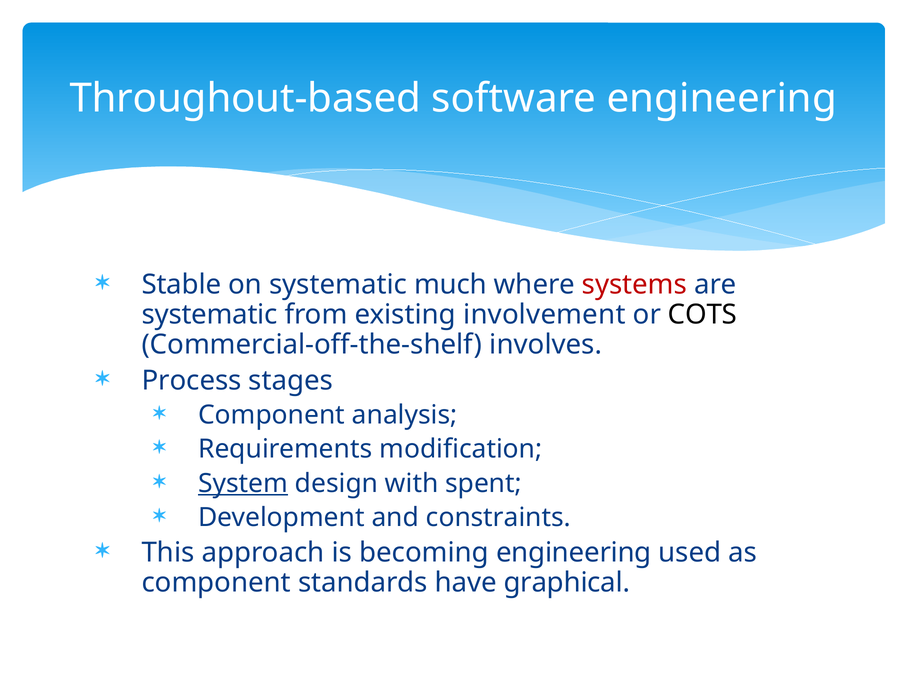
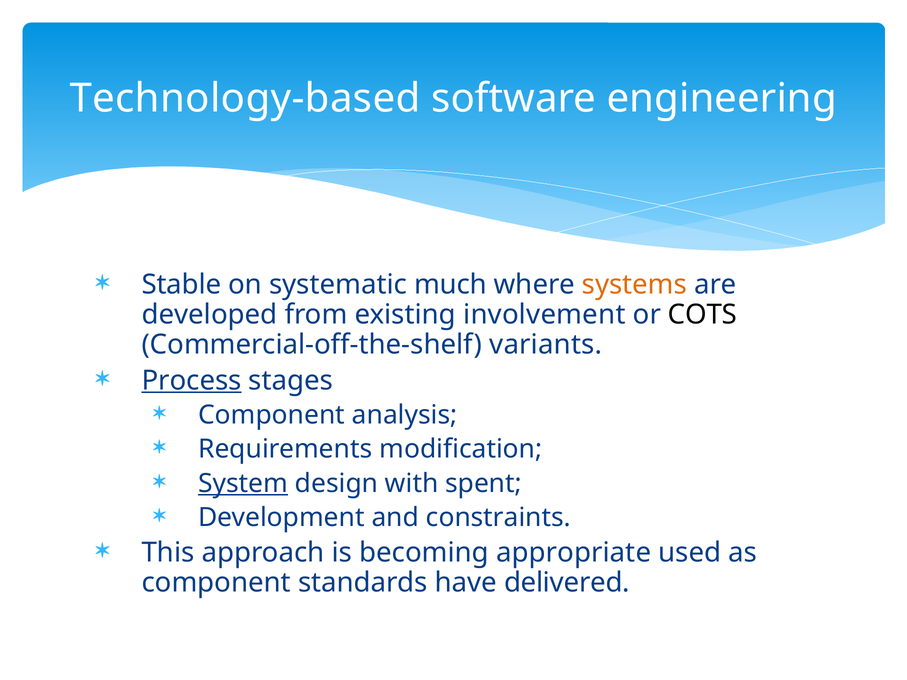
Throughout-based: Throughout-based -> Technology-based
systems colour: red -> orange
systematic at (210, 315): systematic -> developed
involves: involves -> variants
Process underline: none -> present
becoming engineering: engineering -> appropriate
graphical: graphical -> delivered
